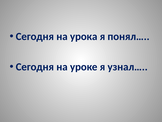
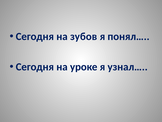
урока: урока -> зубов
